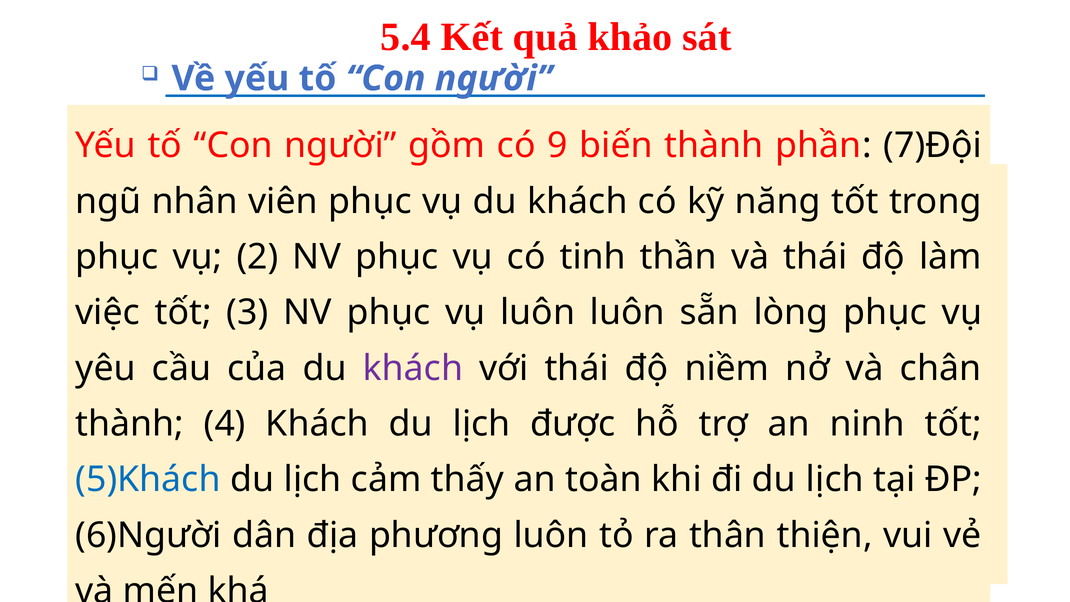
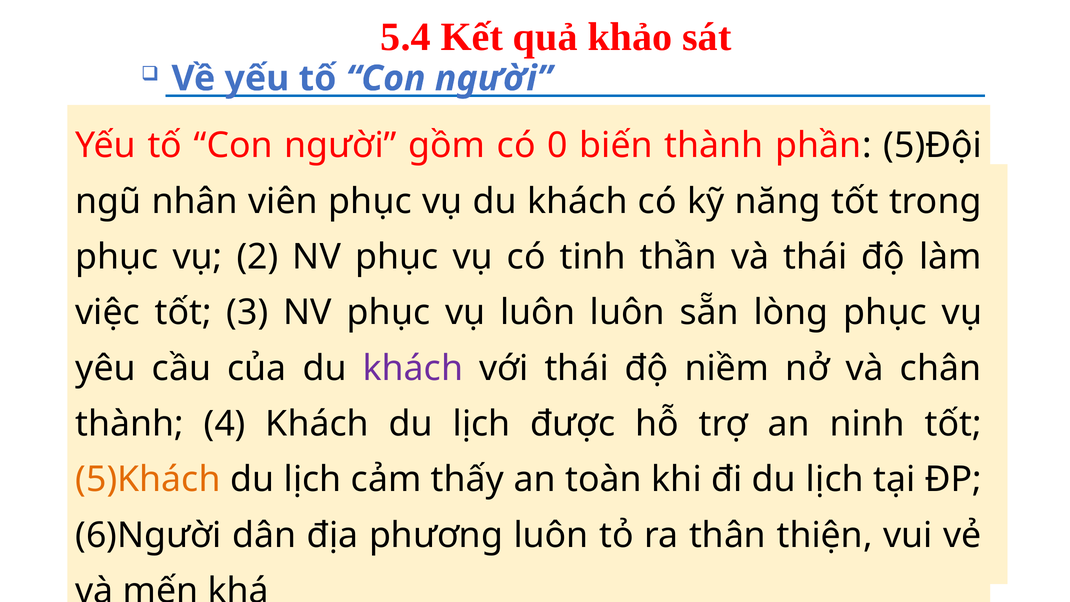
9: 9 -> 0
7)Đội: 7)Đội -> 5)Đội
5)Khách colour: blue -> orange
